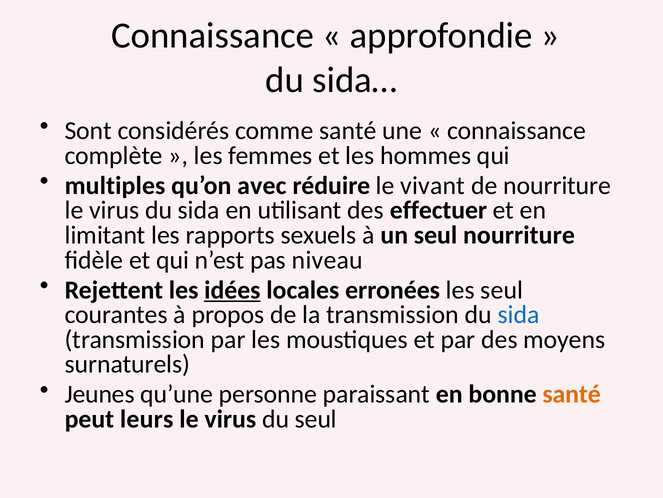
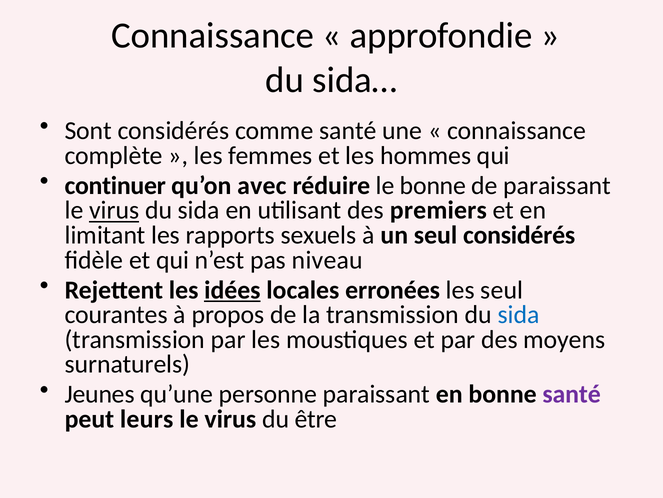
multiples: multiples -> continuer
le vivant: vivant -> bonne
de nourriture: nourriture -> paraissant
virus at (114, 210) underline: none -> present
effectuer: effectuer -> premiers
seul nourriture: nourriture -> considérés
santé at (572, 394) colour: orange -> purple
du seul: seul -> être
